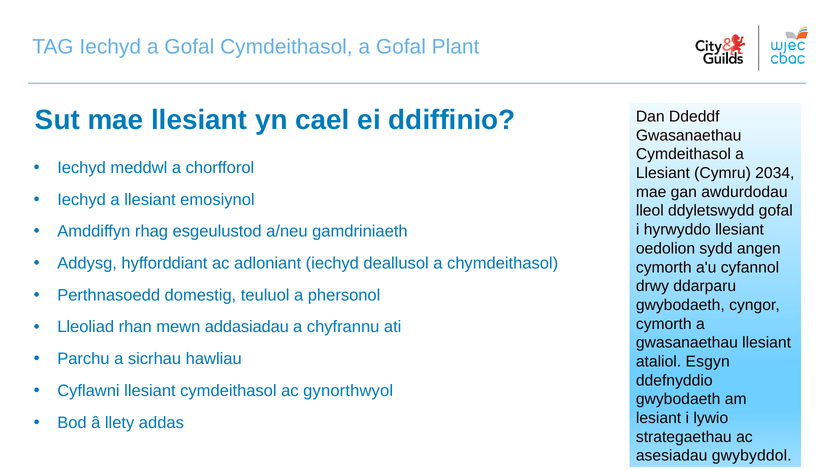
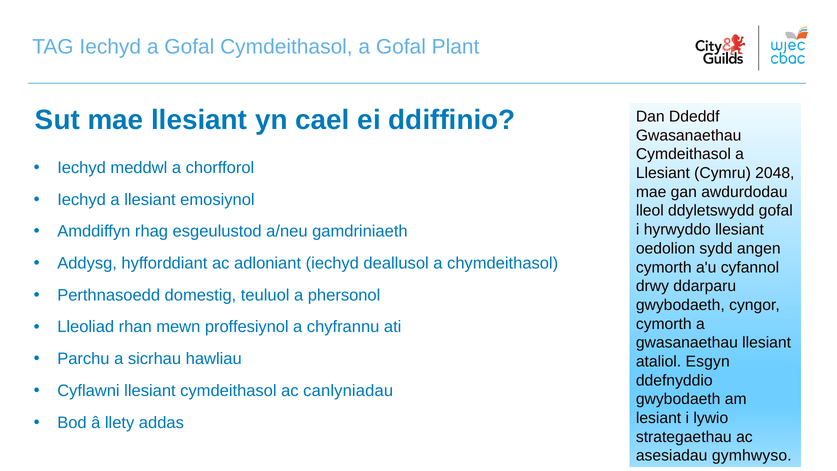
2034: 2034 -> 2048
addasiadau: addasiadau -> proffesiynol
gynorthwyol: gynorthwyol -> canlyniadau
gwybyddol: gwybyddol -> gymhwyso
